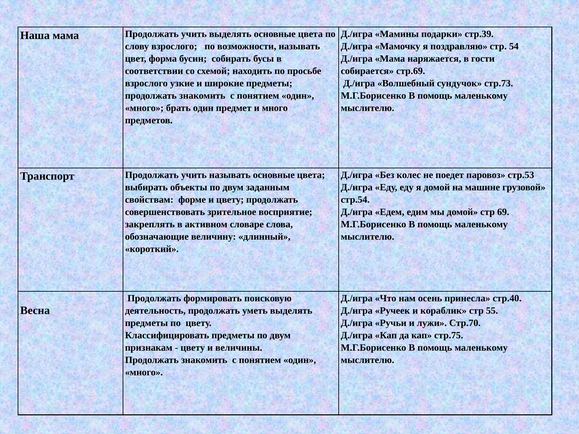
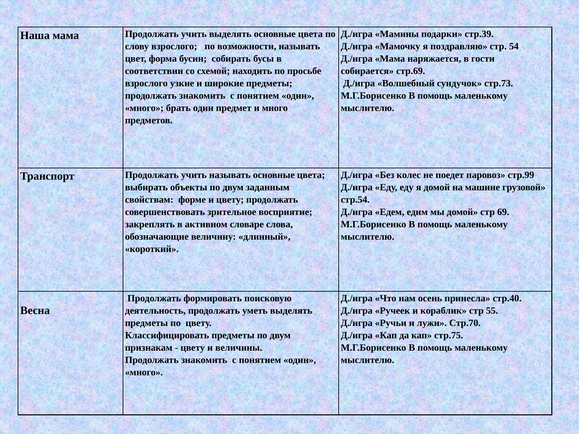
стр.53: стр.53 -> стр.99
